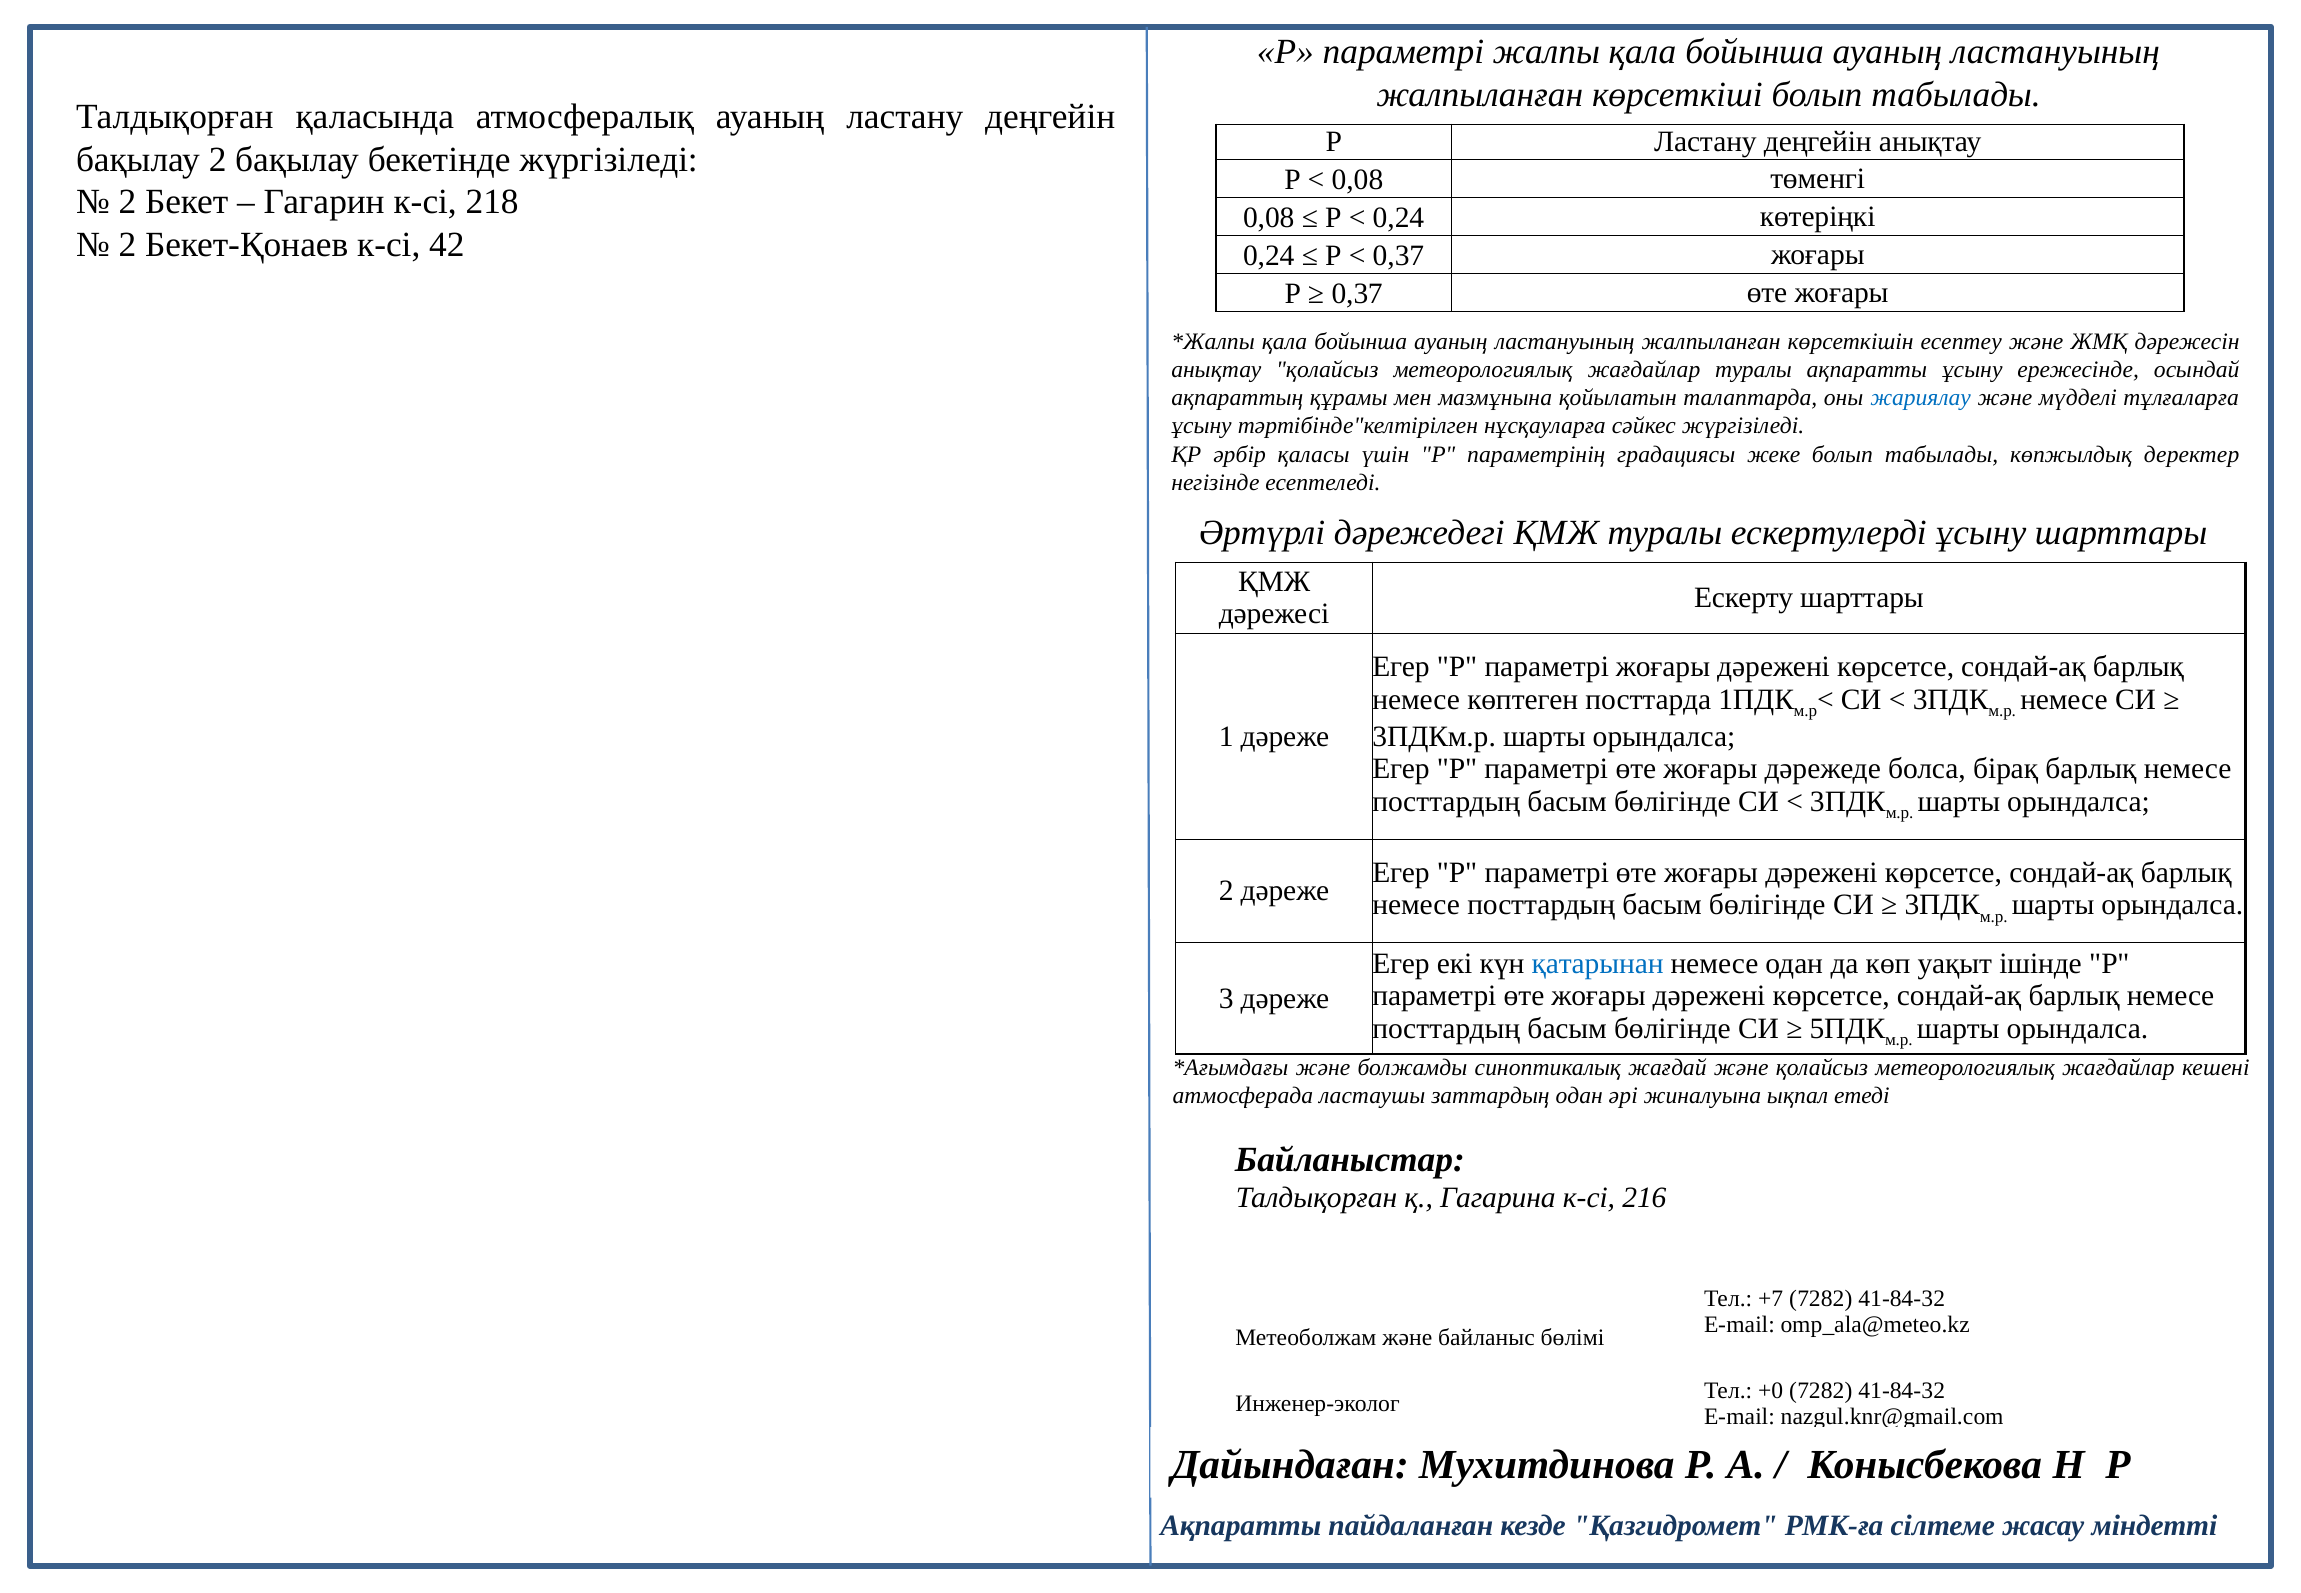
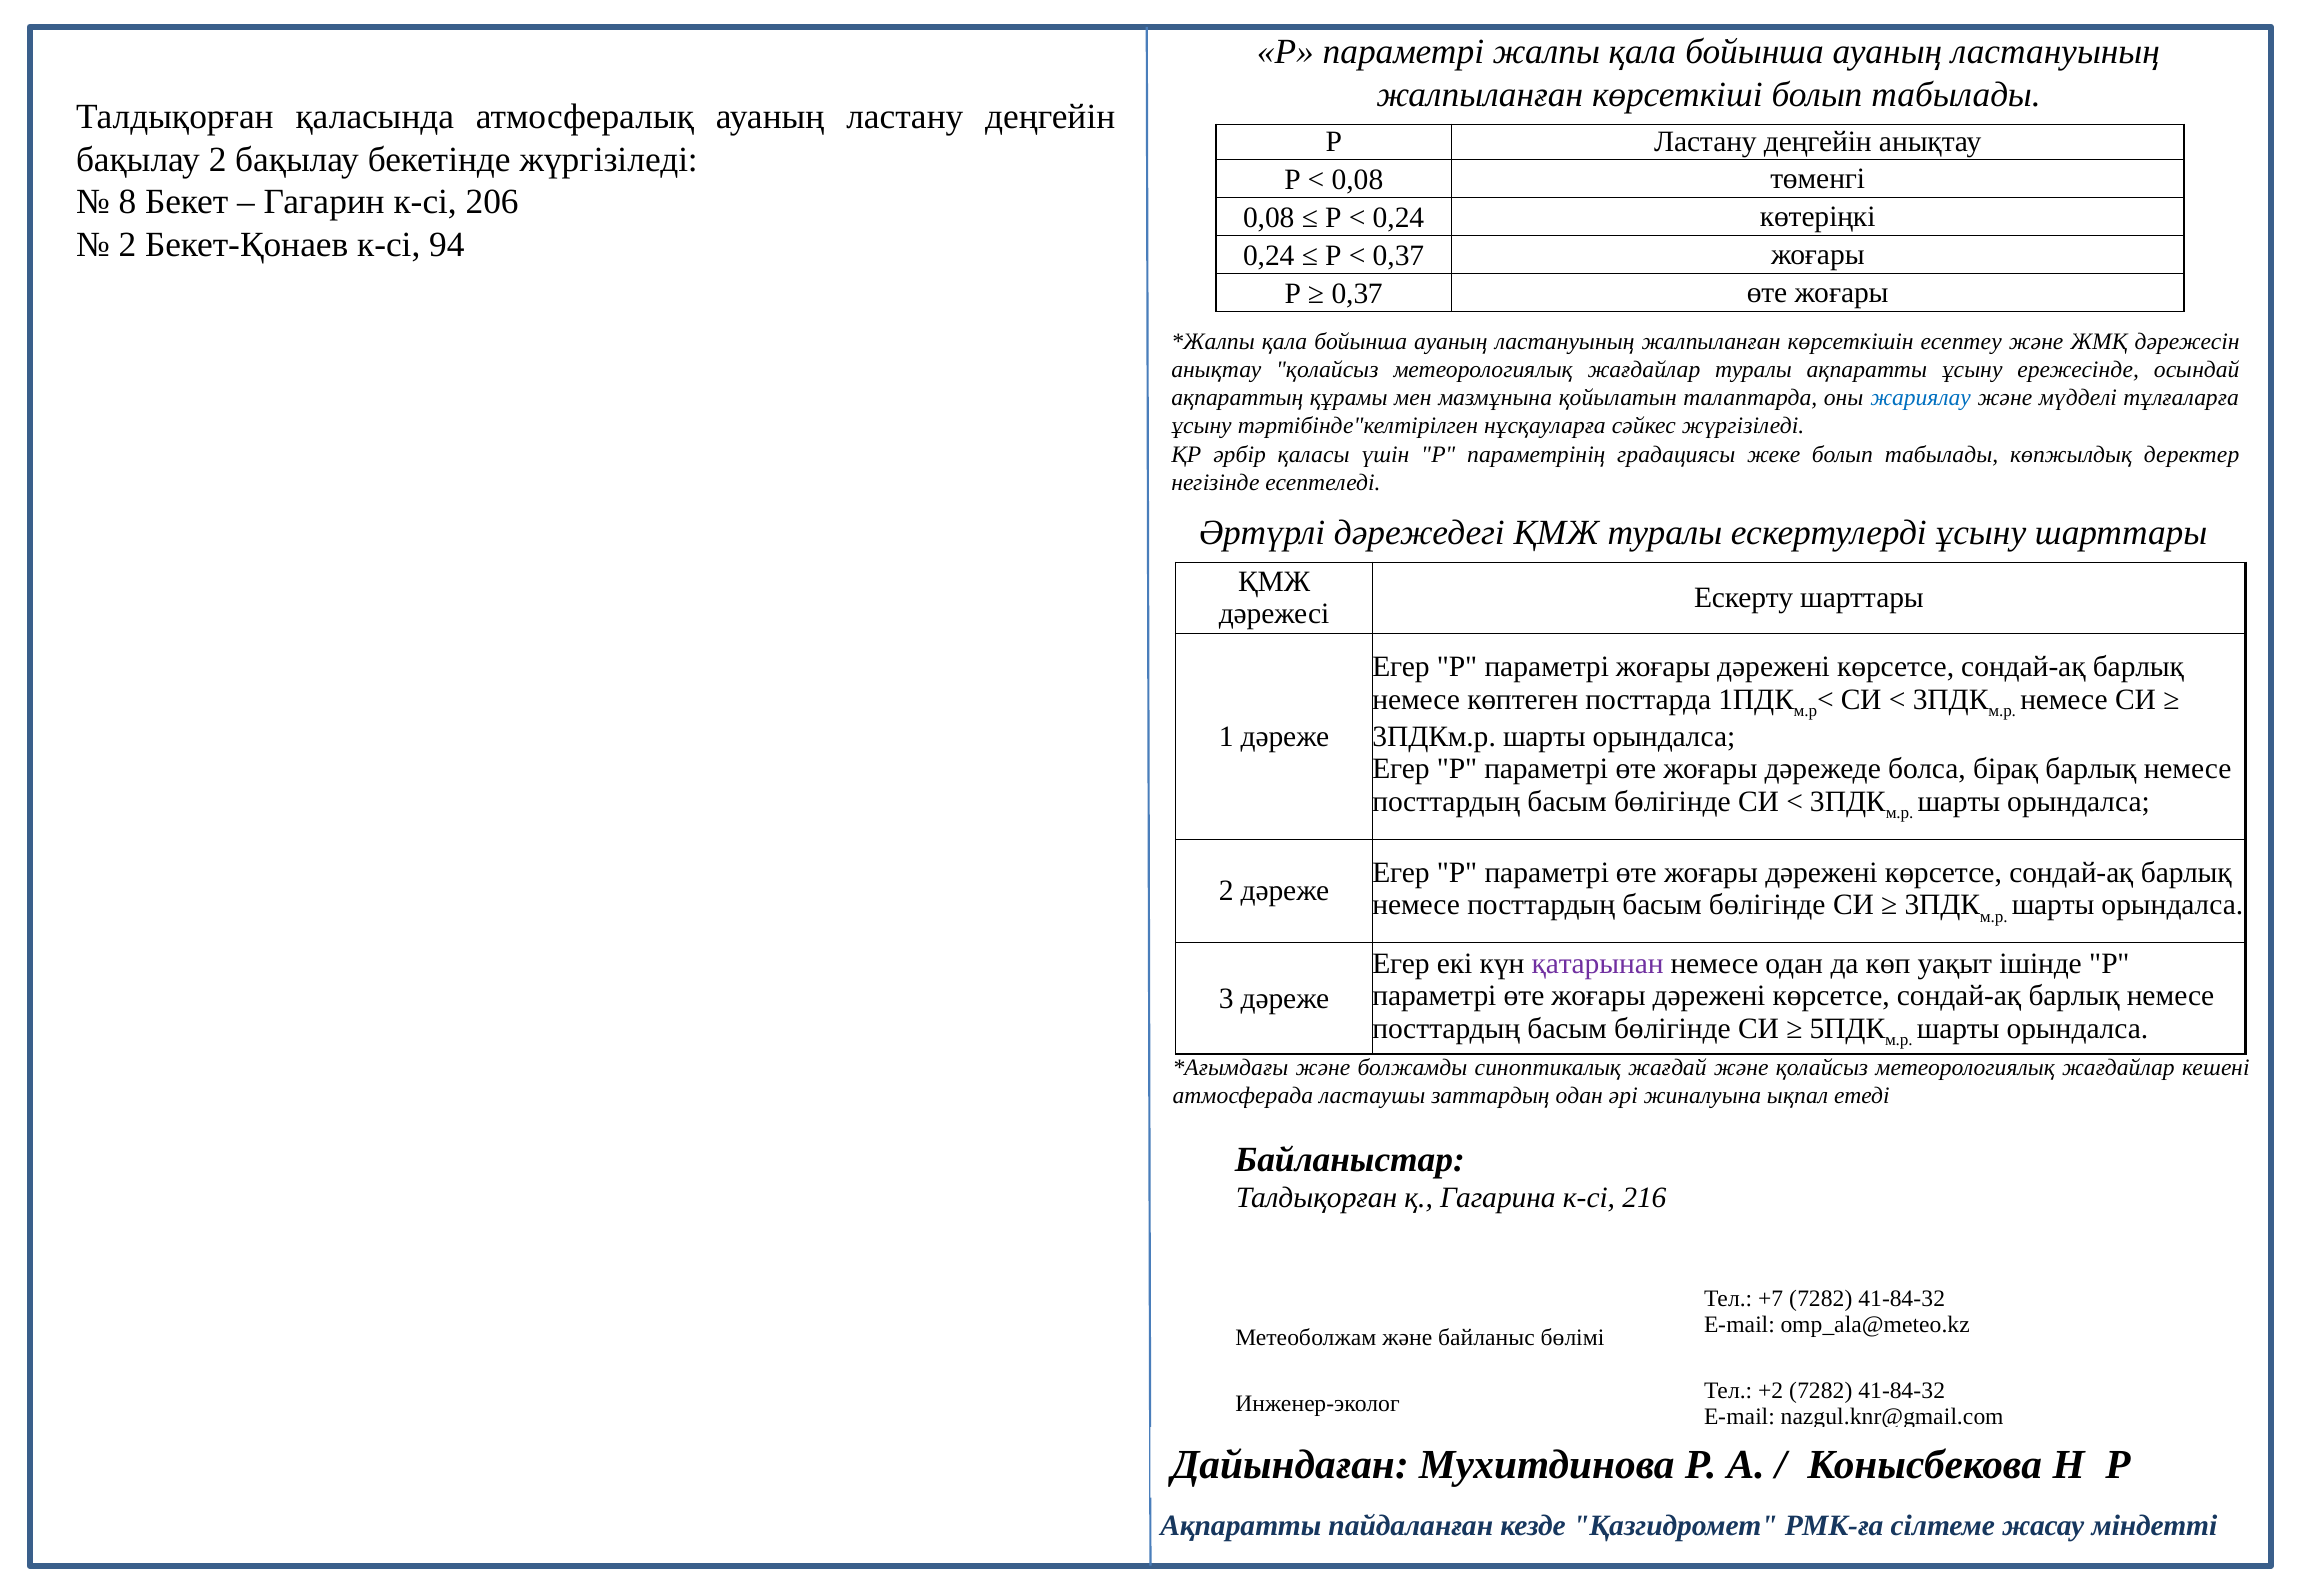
2 at (128, 202): 2 -> 8
218: 218 -> 206
42: 42 -> 94
қатарынан colour: blue -> purple
+0: +0 -> +2
